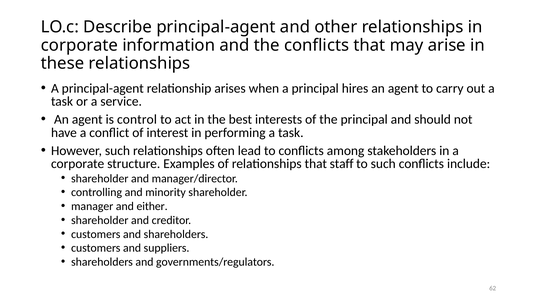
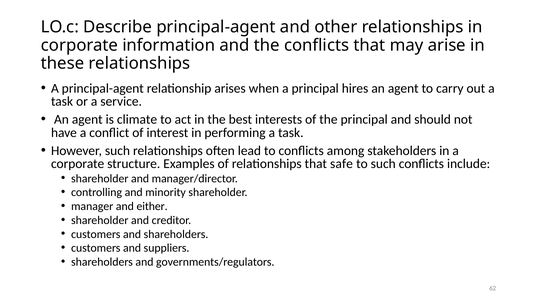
control: control -> climate
staff: staff -> safe
